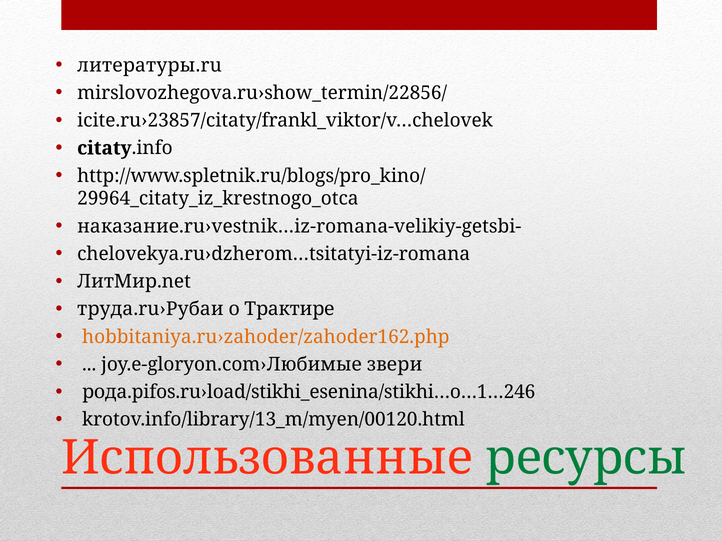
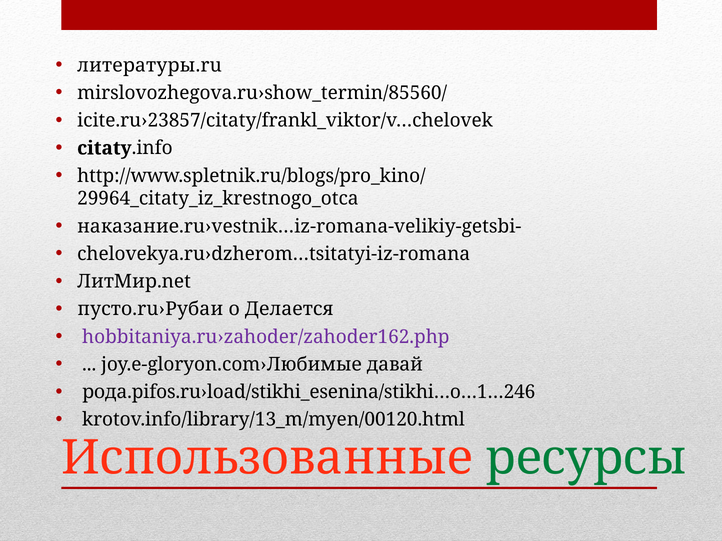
mirslovozhegova.ru›show_termin/22856/: mirslovozhegova.ru›show_termin/22856/ -> mirslovozhegova.ru›show_termin/85560/
труда.ru›Рубаи: труда.ru›Рубаи -> пусто.ru›Рубаи
Трактире: Трактире -> Делается
hobbitaniya.ru›zahoder/zahoder162.php colour: orange -> purple
звери: звери -> давай
